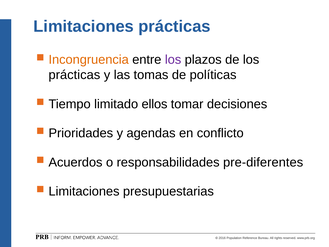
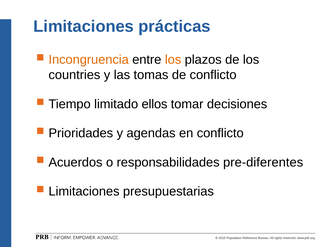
los at (173, 60) colour: purple -> orange
prácticas at (74, 75): prácticas -> countries
de políticas: políticas -> conflicto
